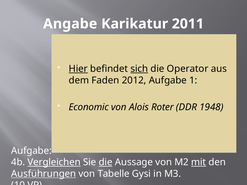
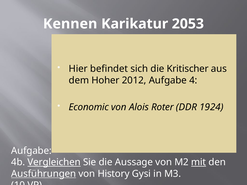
Angabe: Angabe -> Kennen
2011: 2011 -> 2053
Hier underline: present -> none
sich underline: present -> none
Operator: Operator -> Kritischer
Faden: Faden -> Hoher
1: 1 -> 4
1948: 1948 -> 1924
die at (106, 162) underline: present -> none
Tabelle: Tabelle -> History
